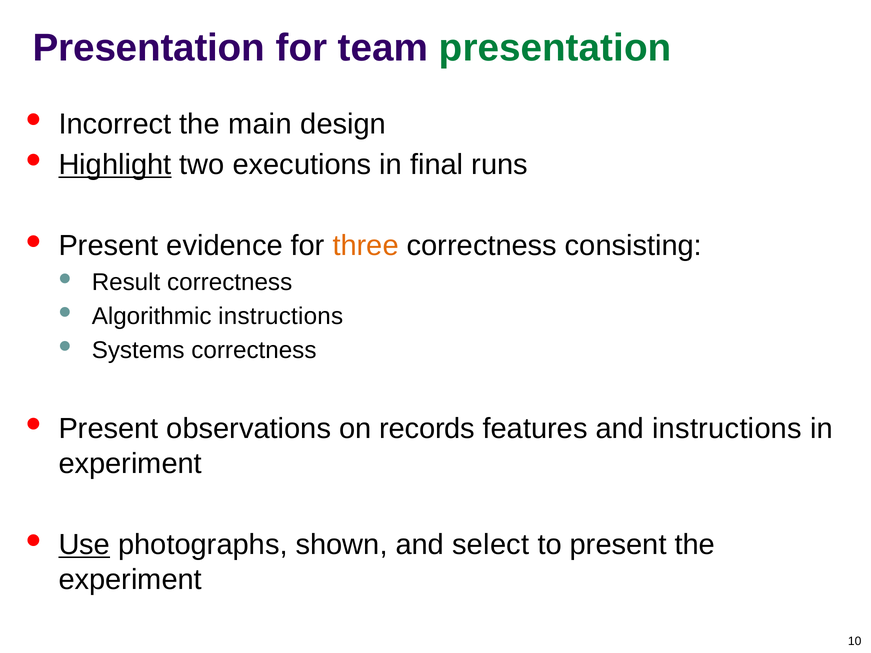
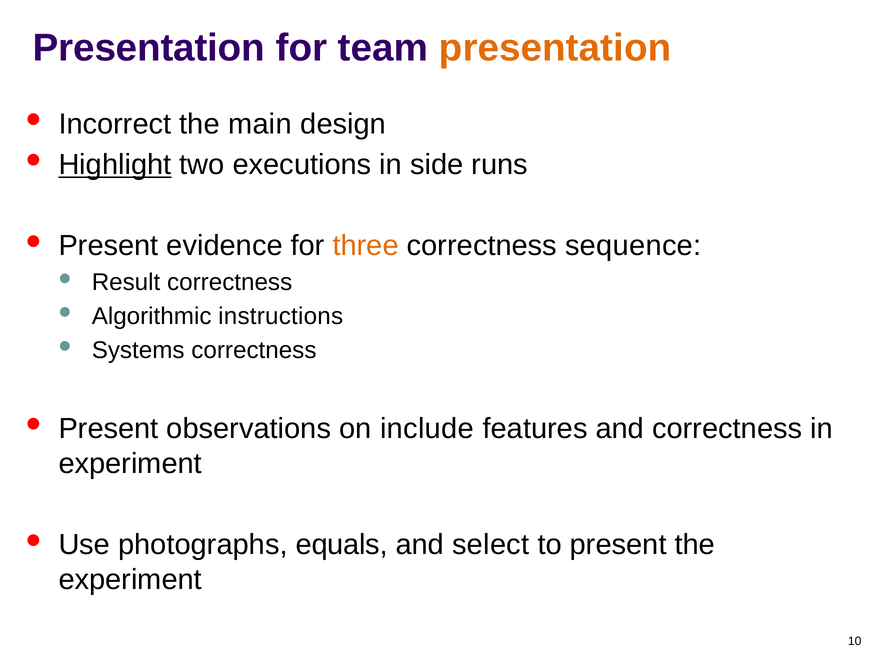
presentation at (555, 48) colour: green -> orange
final: final -> side
consisting: consisting -> sequence
records: records -> include
and instructions: instructions -> correctness
Use underline: present -> none
shown: shown -> equals
